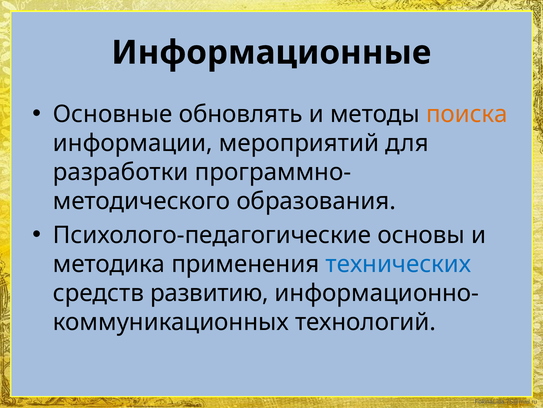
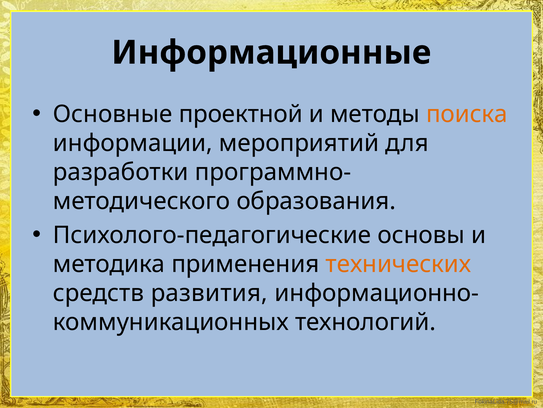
обновлять: обновлять -> проектной
технических colour: blue -> orange
развитию: развитию -> развития
